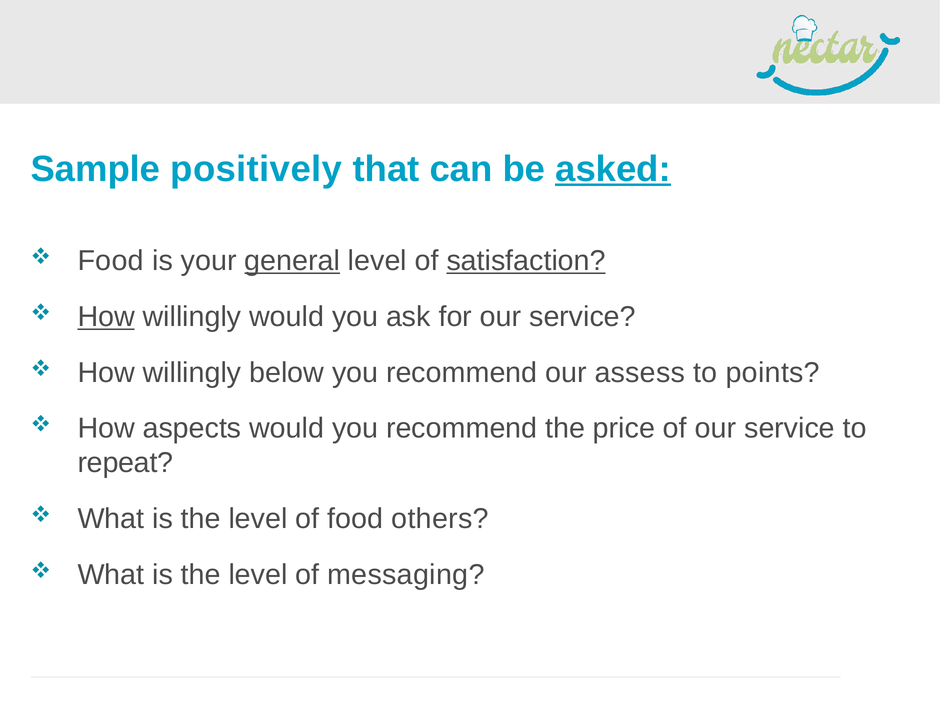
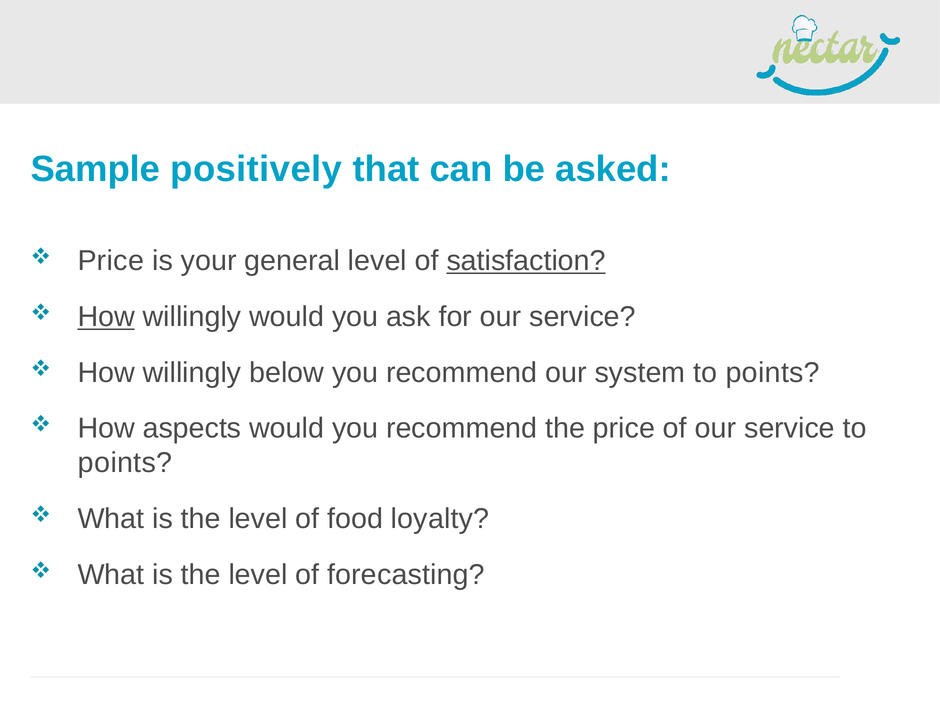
asked underline: present -> none
Food at (111, 261): Food -> Price
general underline: present -> none
assess: assess -> system
repeat at (125, 463): repeat -> points
others: others -> loyalty
messaging: messaging -> forecasting
